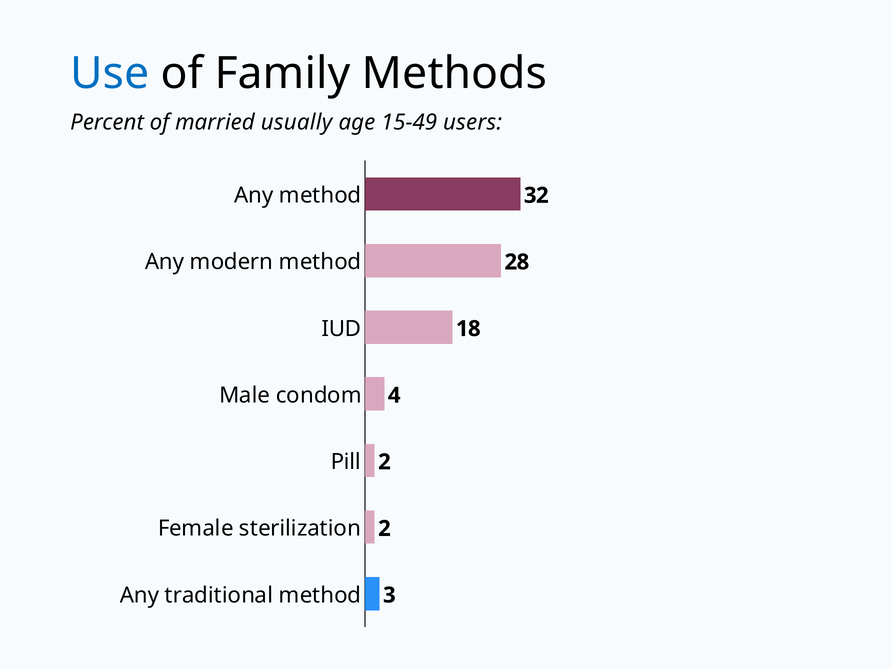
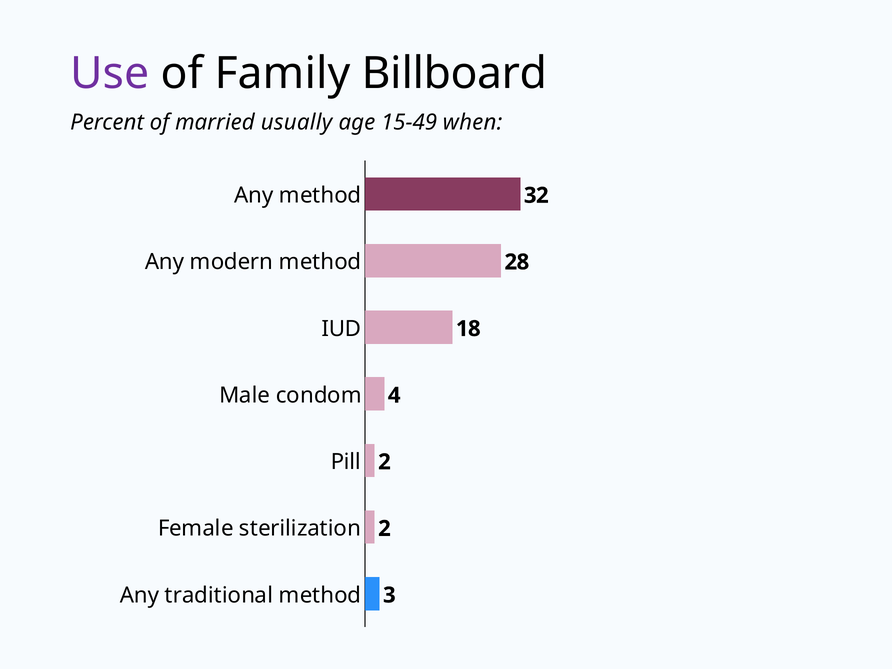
Use colour: blue -> purple
Methods: Methods -> Billboard
users: users -> when
